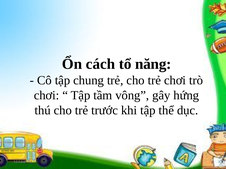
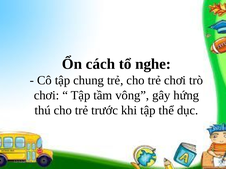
năng: năng -> nghe
